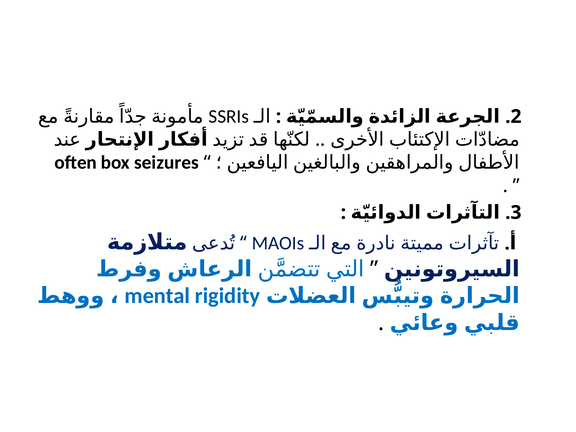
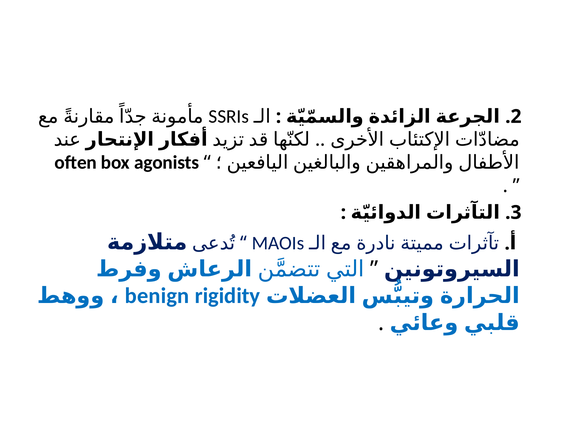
seizures: seizures -> agonists
mental: mental -> benign
